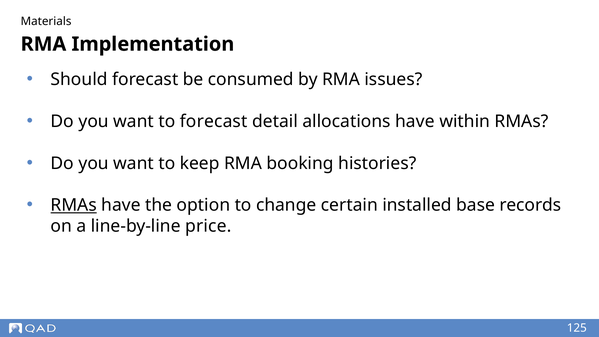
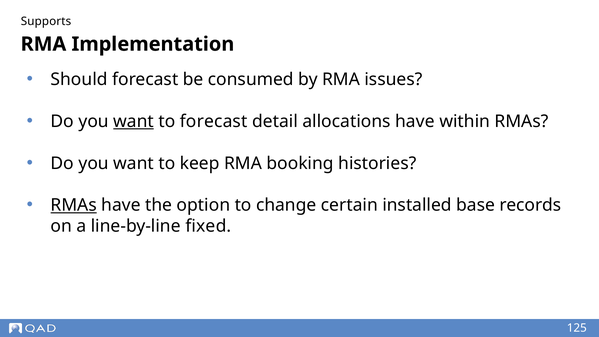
Materials: Materials -> Supports
want at (133, 121) underline: none -> present
price: price -> fixed
